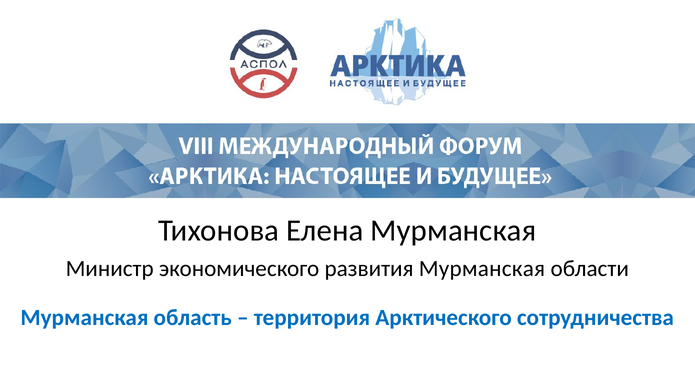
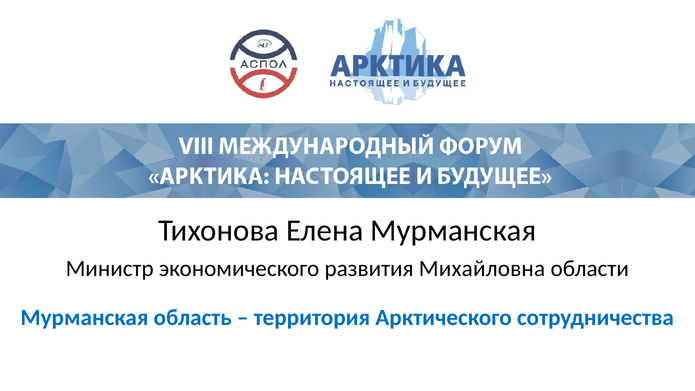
развития Мурманская: Мурманская -> Михайловна
